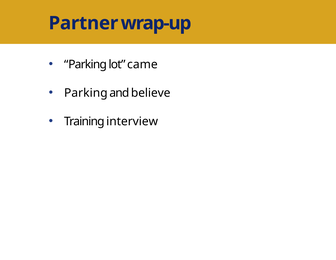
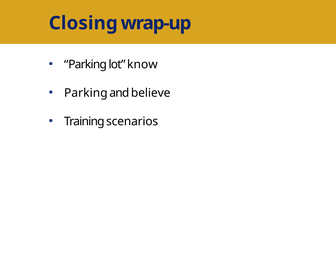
Partner: Partner -> Closing
came: came -> know
interview: interview -> scenarios
